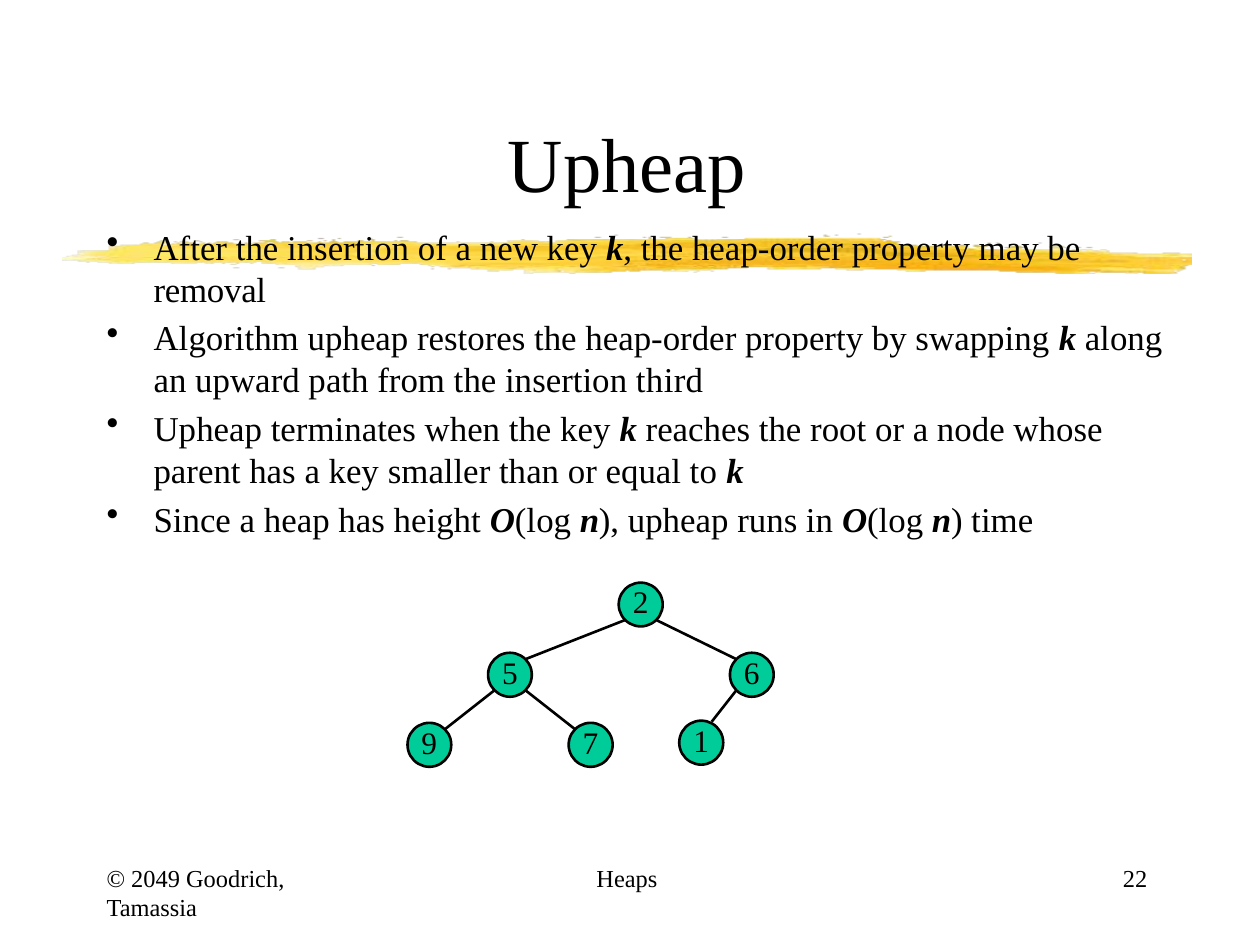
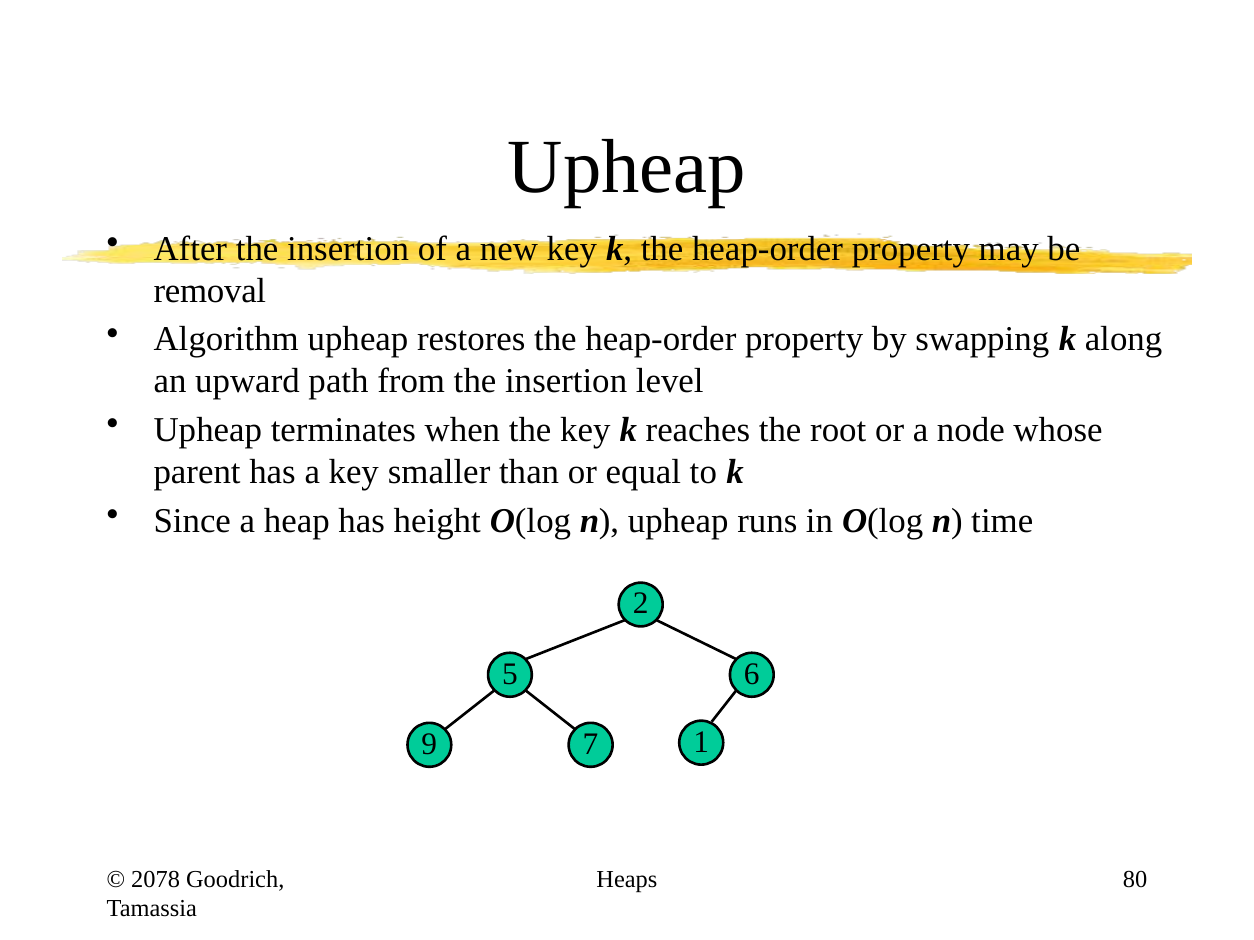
third: third -> level
2049: 2049 -> 2078
22: 22 -> 80
